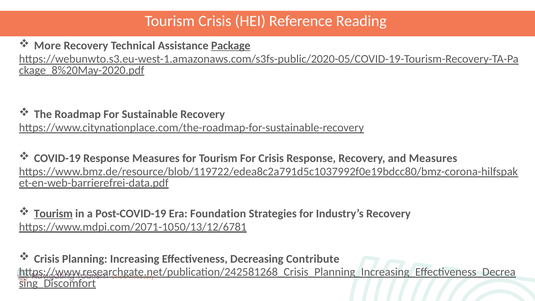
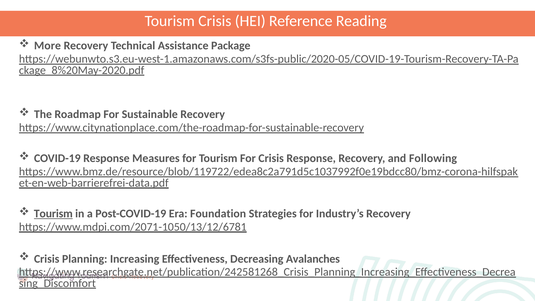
Package underline: present -> none
and Measures: Measures -> Following
Contribute: Contribute -> Avalanches
